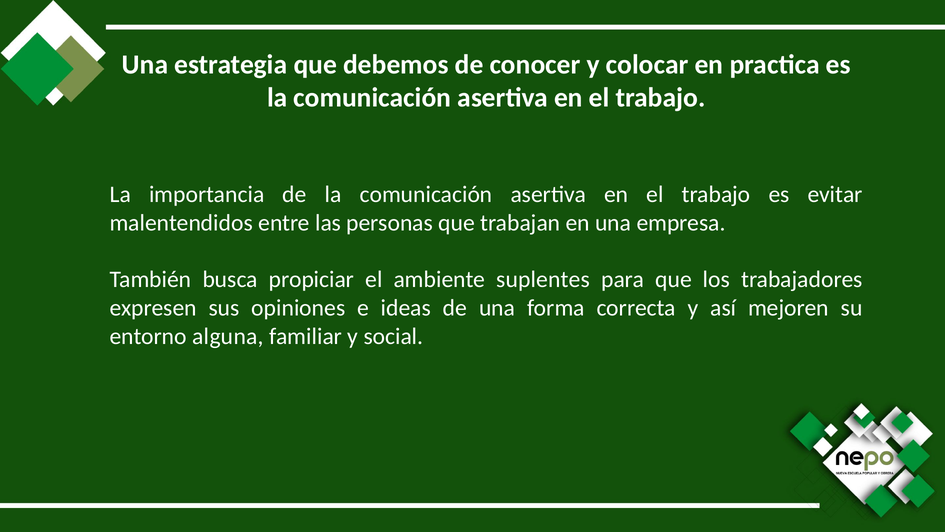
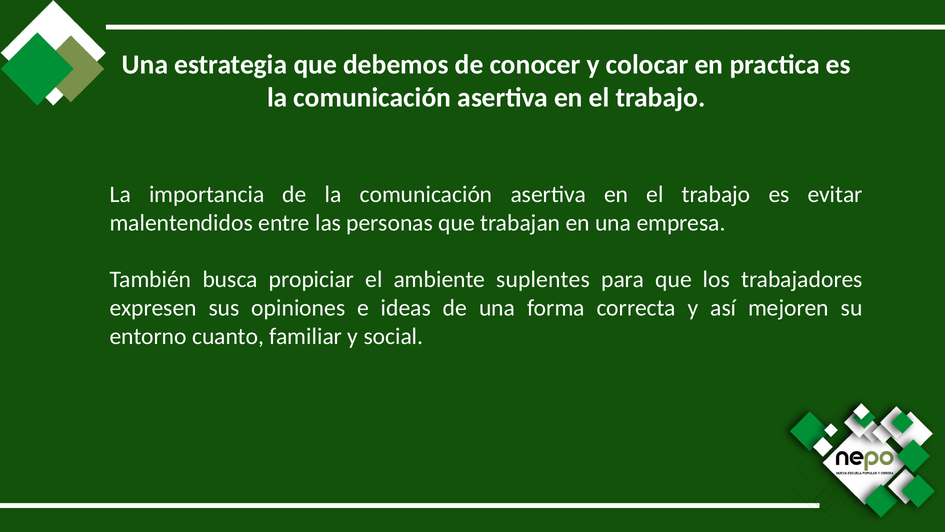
alguna: alguna -> cuanto
